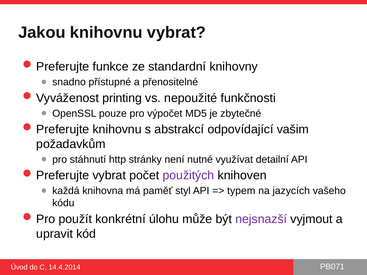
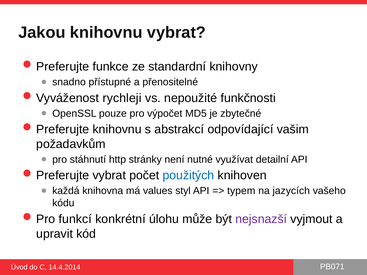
printing: printing -> rychleji
použitých colour: purple -> blue
paměť: paměť -> values
použít: použít -> funkcí
